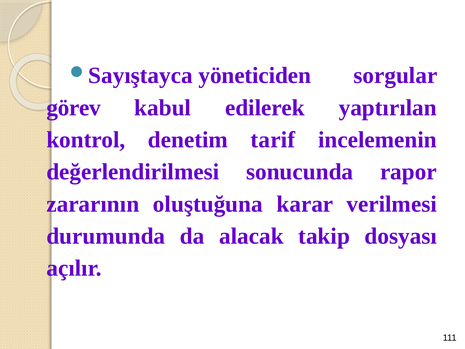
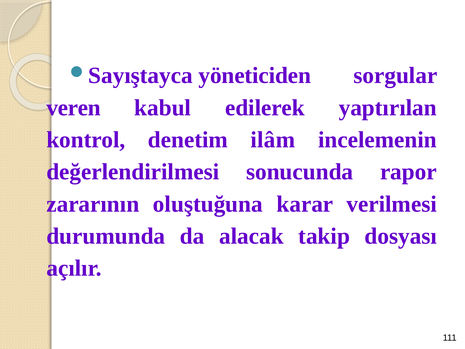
görev: görev -> veren
tarif: tarif -> ilâm
